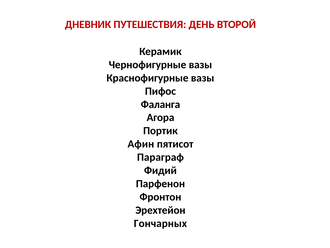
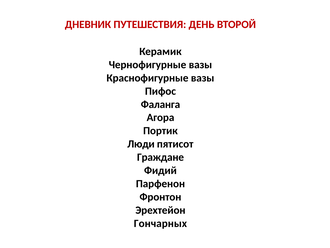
Афин: Афин -> Люди
Параграф: Параграф -> Граждане
